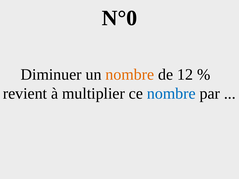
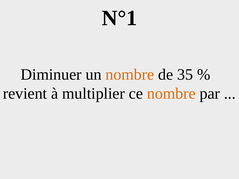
N°0: N°0 -> N°1
12: 12 -> 35
nombre at (171, 94) colour: blue -> orange
